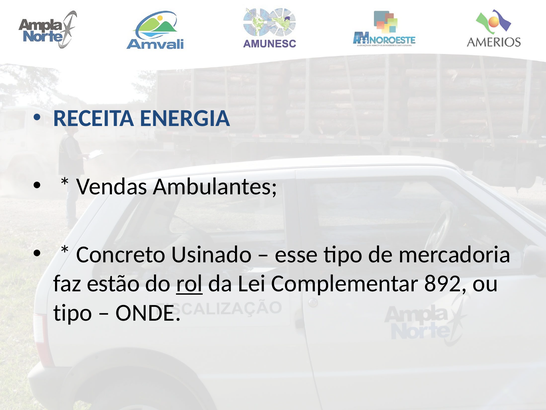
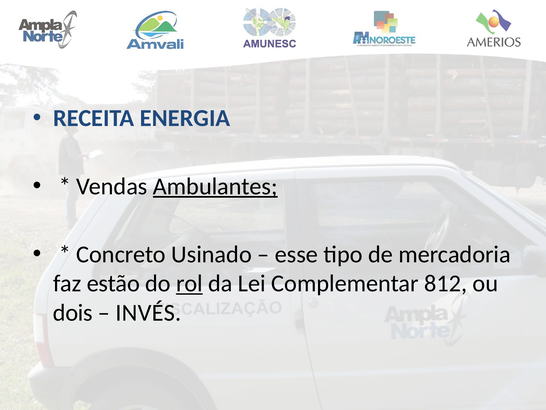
Ambulantes underline: none -> present
892: 892 -> 812
tipo at (73, 312): tipo -> dois
ONDE: ONDE -> INVÉS
